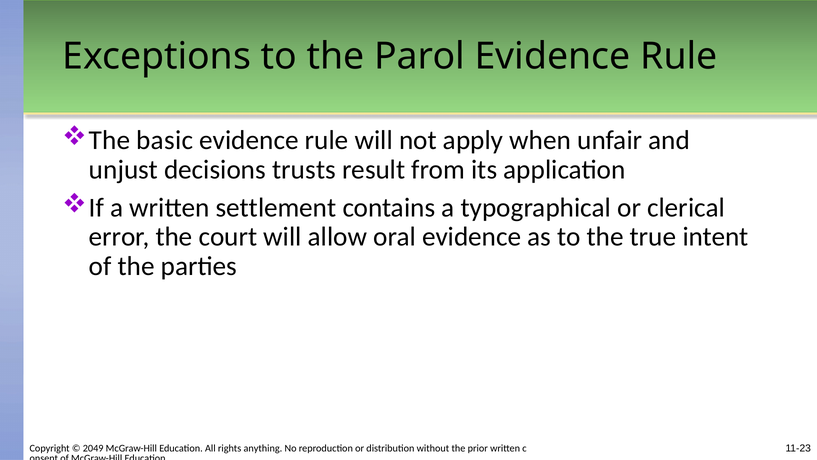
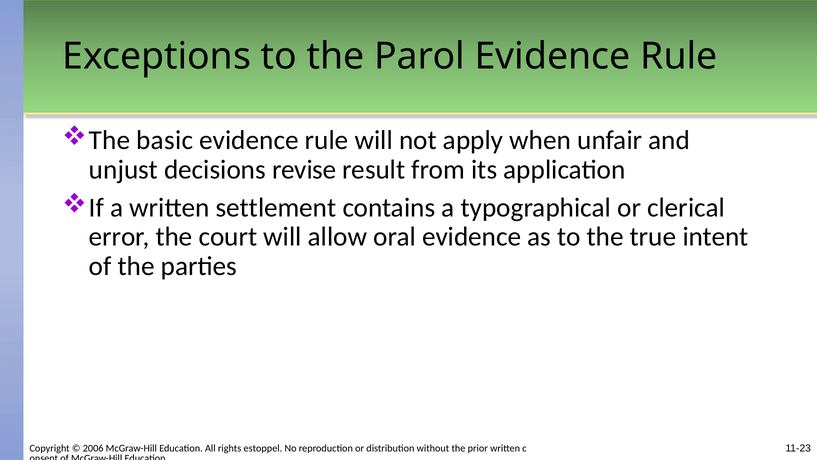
trusts: trusts -> revise
2049: 2049 -> 2006
anything: anything -> estoppel
